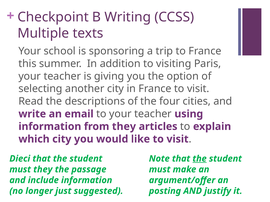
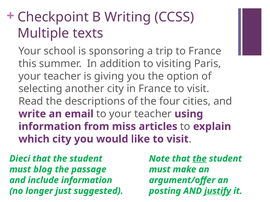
from they: they -> miss
must they: they -> blog
justify underline: none -> present
